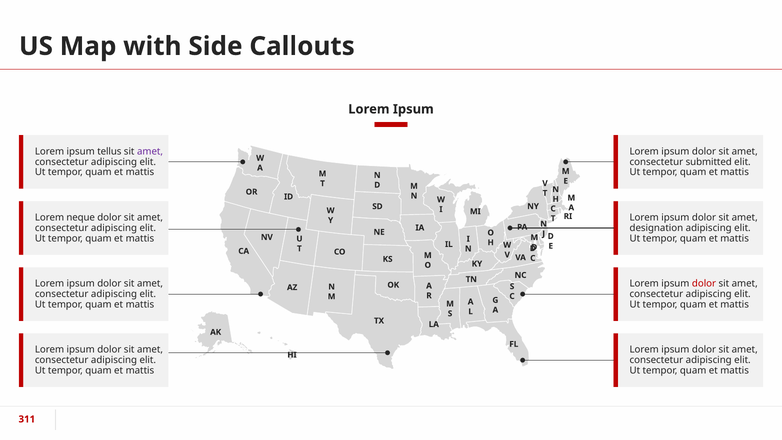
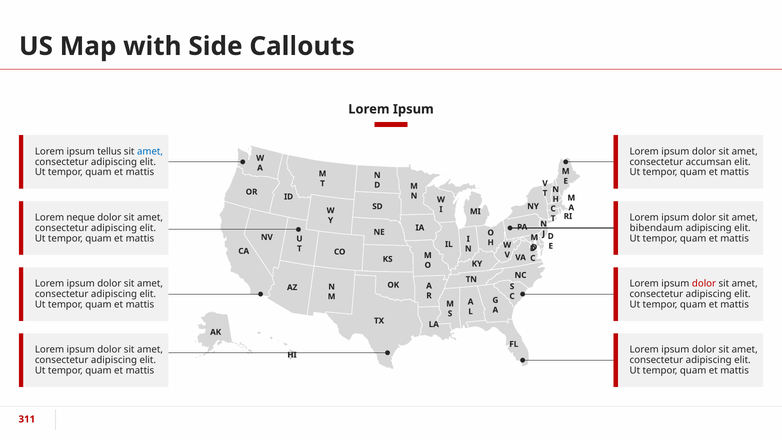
amet at (150, 151) colour: purple -> blue
submitted: submitted -> accumsan
designation: designation -> bibendaum
